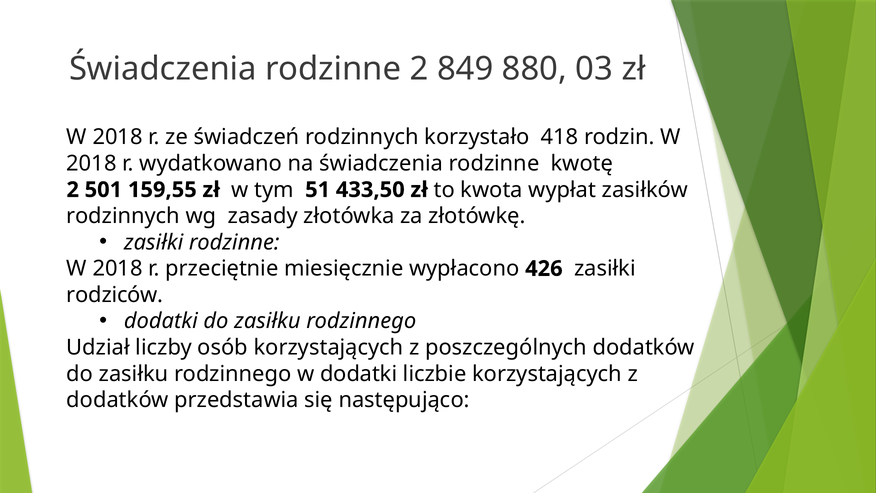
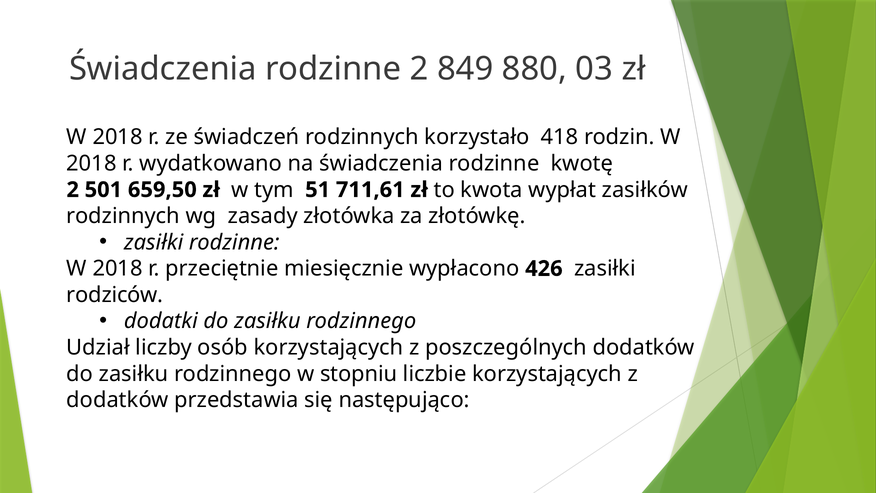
159,55: 159,55 -> 659,50
433,50: 433,50 -> 711,61
w dodatki: dodatki -> stopniu
